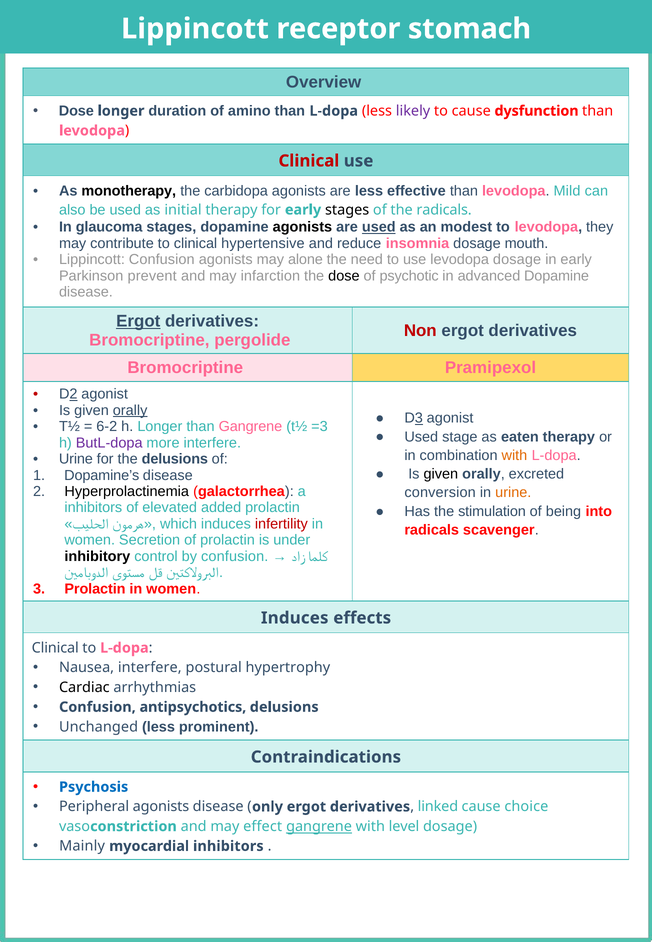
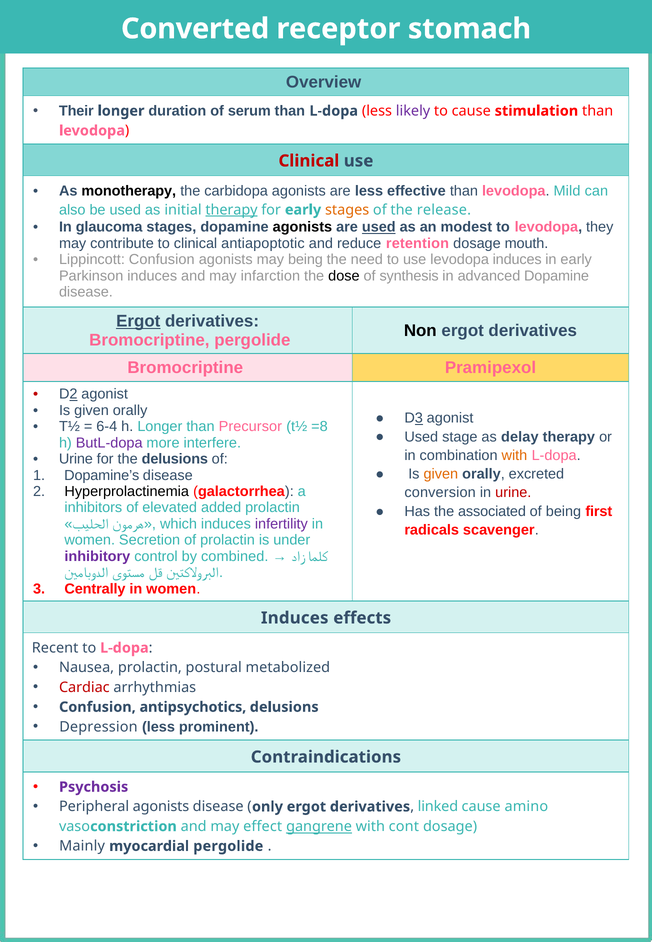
Lippincott at (195, 29): Lippincott -> Converted
Dose at (76, 111): Dose -> Their
amino: amino -> serum
dysfunction: dysfunction -> stimulation
therapy at (232, 210) underline: none -> present
stages at (347, 210) colour: black -> orange
the radicals: radicals -> release
hypertensive: hypertensive -> antiapoptotic
insomnia: insomnia -> retention
may alone: alone -> being
levodopa dosage: dosage -> induces
Parkinson prevent: prevent -> induces
psychotic: psychotic -> synthesis
Non colour: red -> black
orally at (130, 410) underline: present -> none
6-2: 6-2 -> 6-4
than Gangrene: Gangrene -> Precursor
=3: =3 -> =8
eaten: eaten -> delay
given at (441, 474) colour: black -> orange
urine at (513, 493) colour: orange -> red
stimulation: stimulation -> associated
into: into -> first
infertility colour: red -> purple
inhibitory colour: black -> purple
by confusion: confusion -> combined
Prolactin at (95, 589): Prolactin -> Centrally
Clinical at (55, 648): Clinical -> Recent
Nausea interfere: interfere -> prolactin
hypertrophy: hypertrophy -> metabolized
Cardiac colour: black -> red
Unchanged: Unchanged -> Depression
Psychosis colour: blue -> purple
choice: choice -> amino
level: level -> cont
myocardial inhibitors: inhibitors -> pergolide
